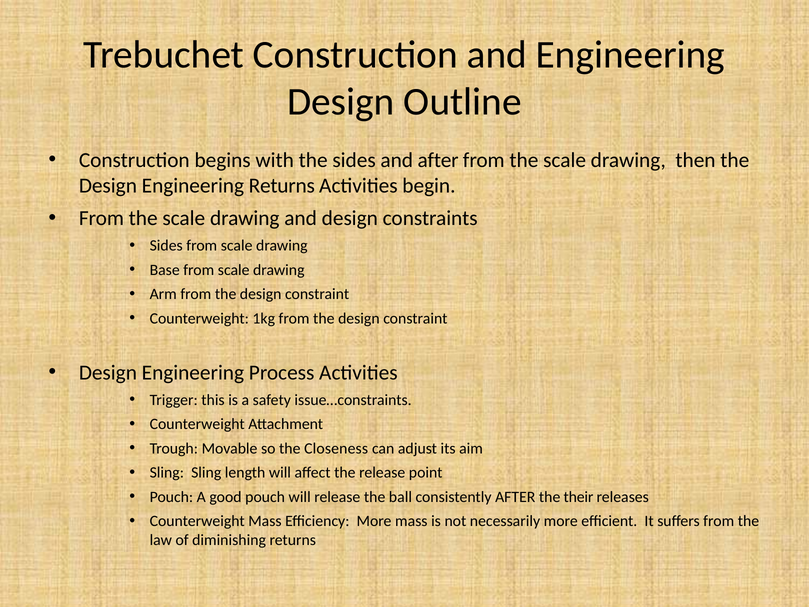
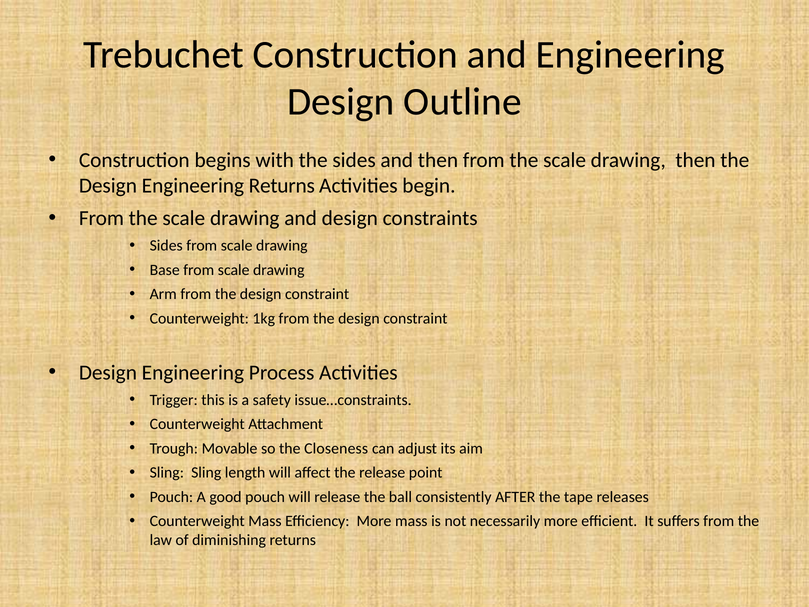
and after: after -> then
their: their -> tape
